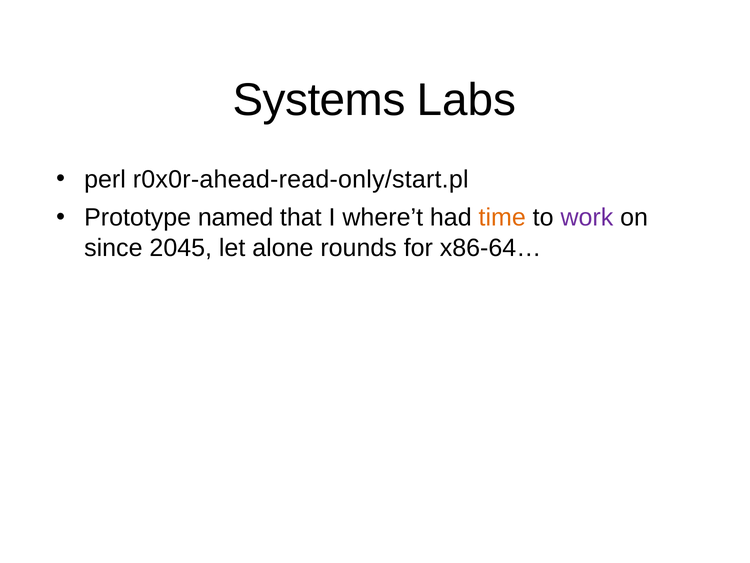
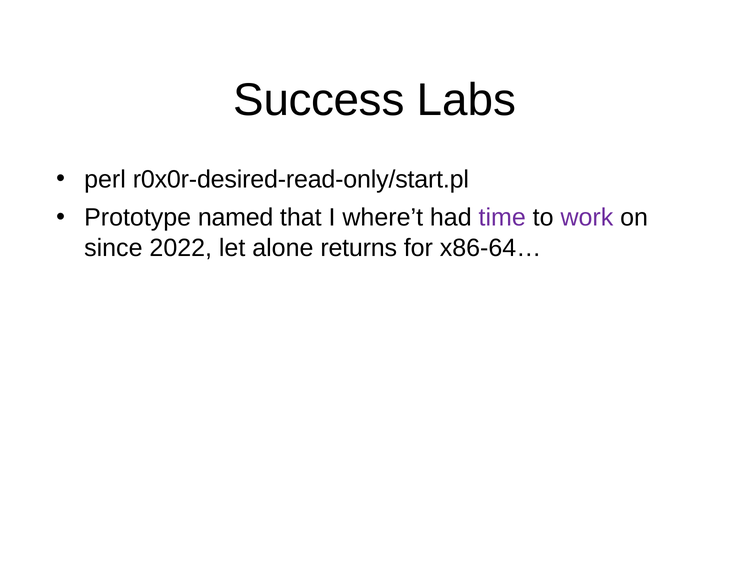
Systems: Systems -> Success
r0x0r-ahead-read-only/start.pl: r0x0r-ahead-read-only/start.pl -> r0x0r-desired-read-only/start.pl
time colour: orange -> purple
2045: 2045 -> 2022
rounds: rounds -> returns
